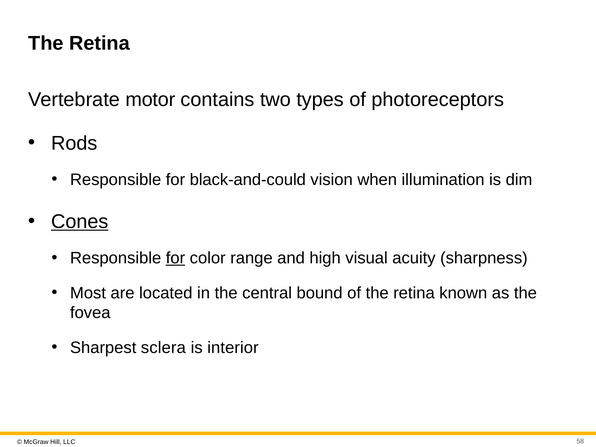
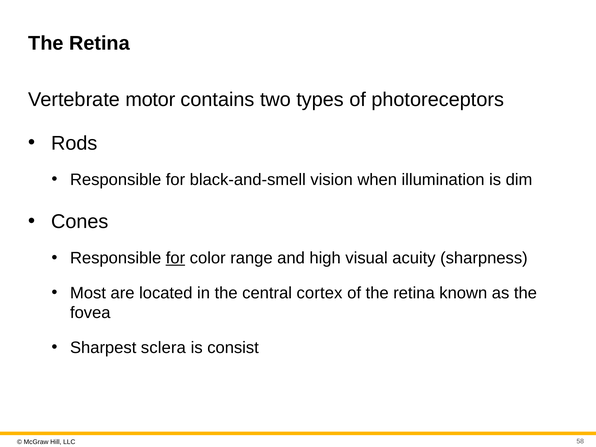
black-and-could: black-and-could -> black-and-smell
Cones underline: present -> none
bound: bound -> cortex
interior: interior -> consist
